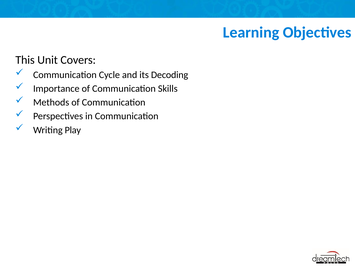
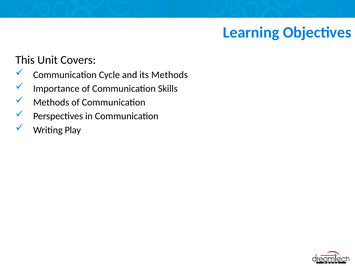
its Decoding: Decoding -> Methods
